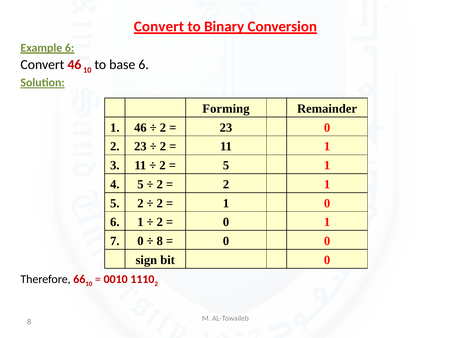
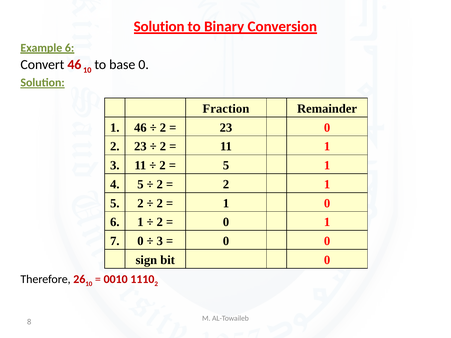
Convert at (159, 27): Convert -> Solution
base 6: 6 -> 0
Forming: Forming -> Fraction
8 at (160, 241): 8 -> 3
66: 66 -> 26
